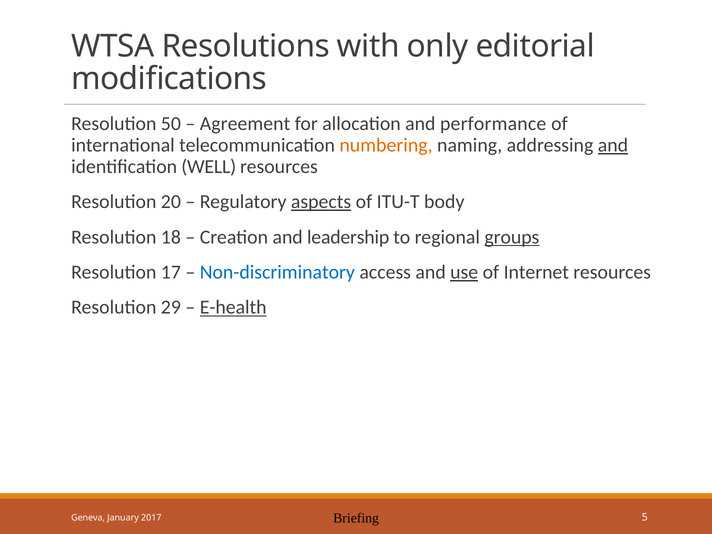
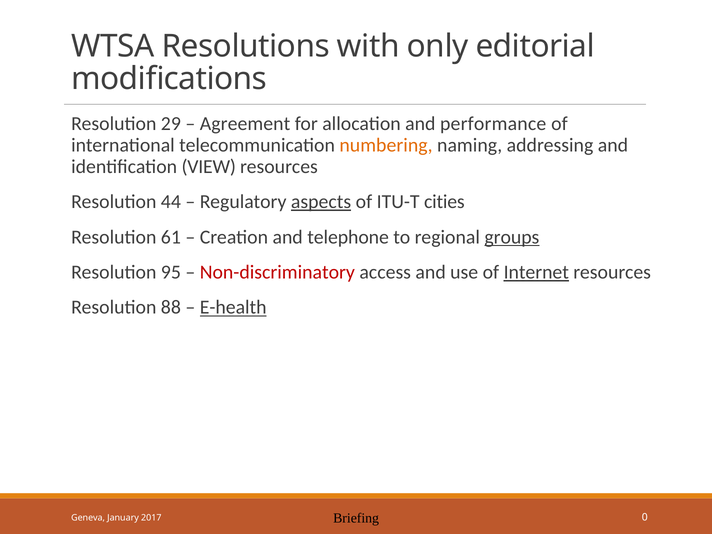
50: 50 -> 29
and at (613, 145) underline: present -> none
WELL: WELL -> VIEW
20: 20 -> 44
body: body -> cities
18: 18 -> 61
leadership: leadership -> telephone
17: 17 -> 95
Non-discriminatory colour: blue -> red
use underline: present -> none
Internet underline: none -> present
29: 29 -> 88
5: 5 -> 0
